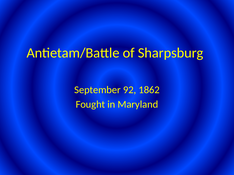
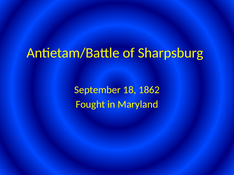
92: 92 -> 18
